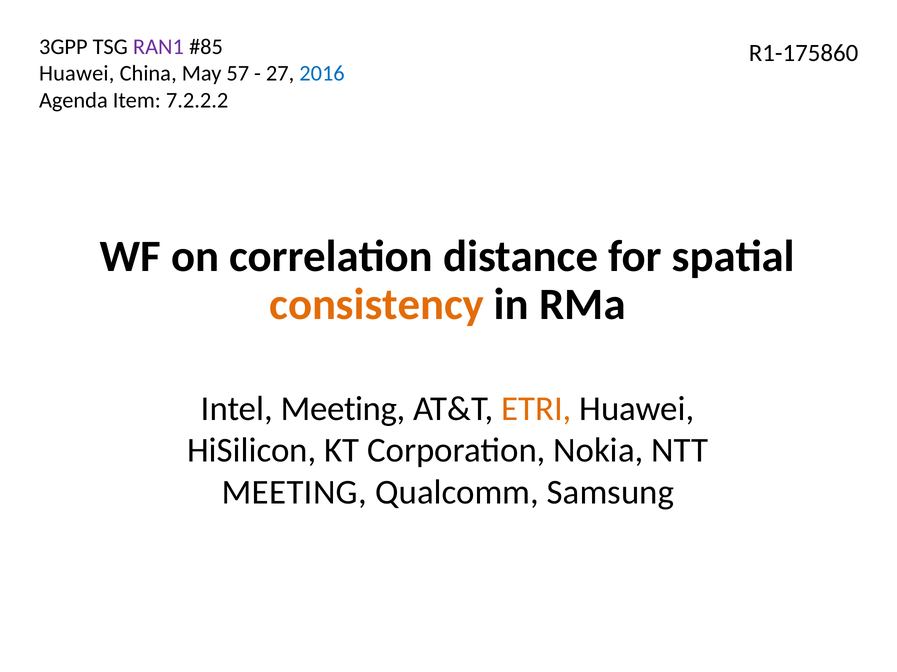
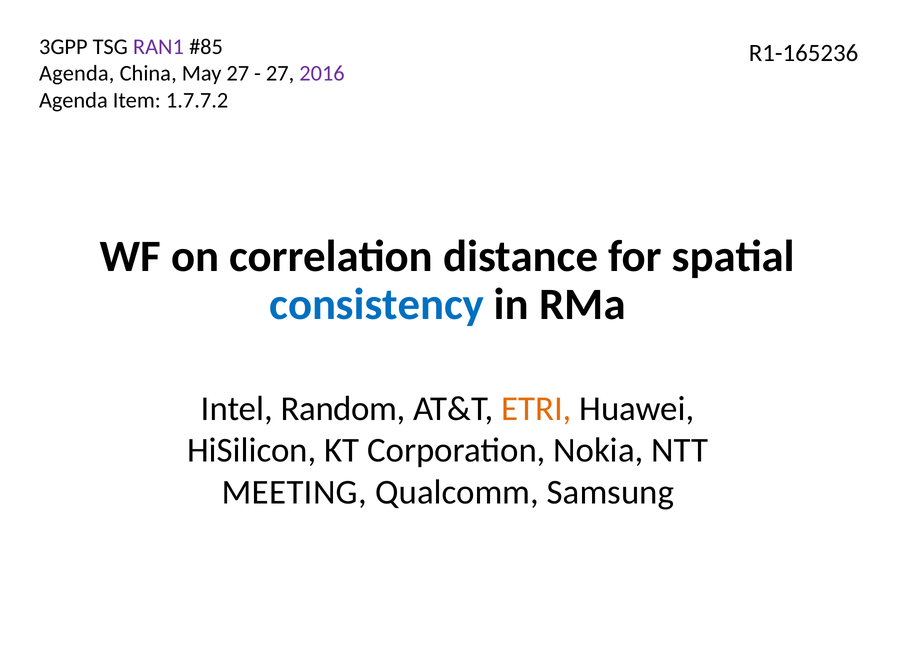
R1-175860: R1-175860 -> R1-165236
Huawei at (77, 74): Huawei -> Agenda
May 57: 57 -> 27
2016 colour: blue -> purple
7.2.2.2: 7.2.2.2 -> 1.7.7.2
consistency colour: orange -> blue
Intel Meeting: Meeting -> Random
